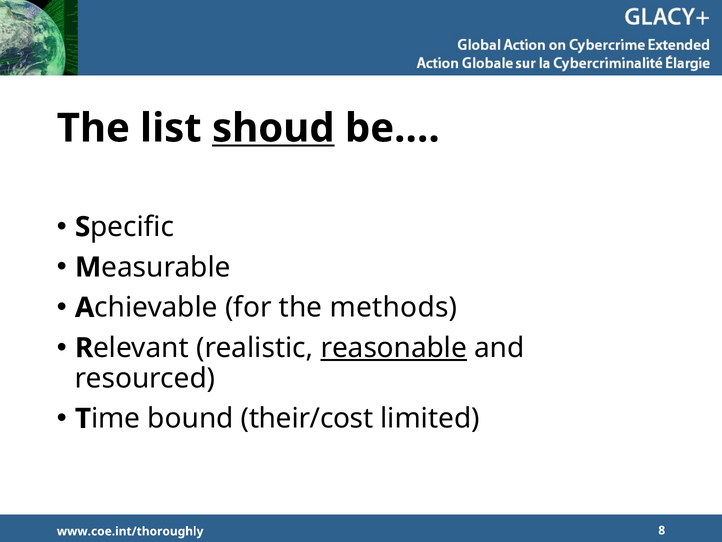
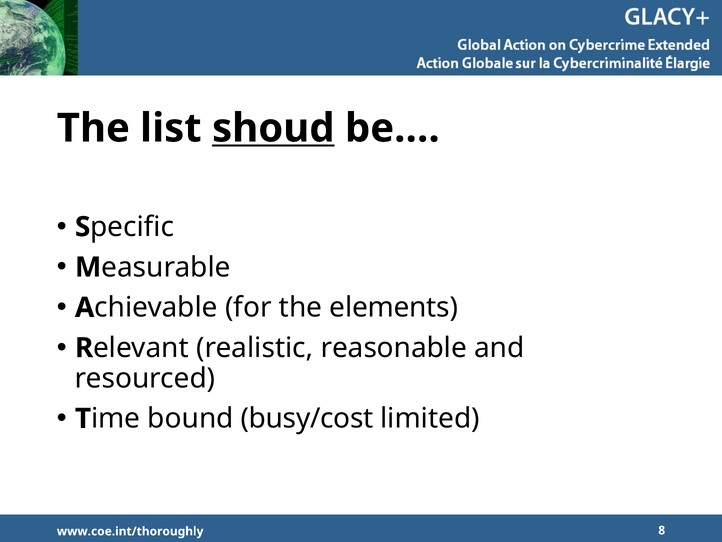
methods: methods -> elements
reasonable underline: present -> none
their/cost: their/cost -> busy/cost
